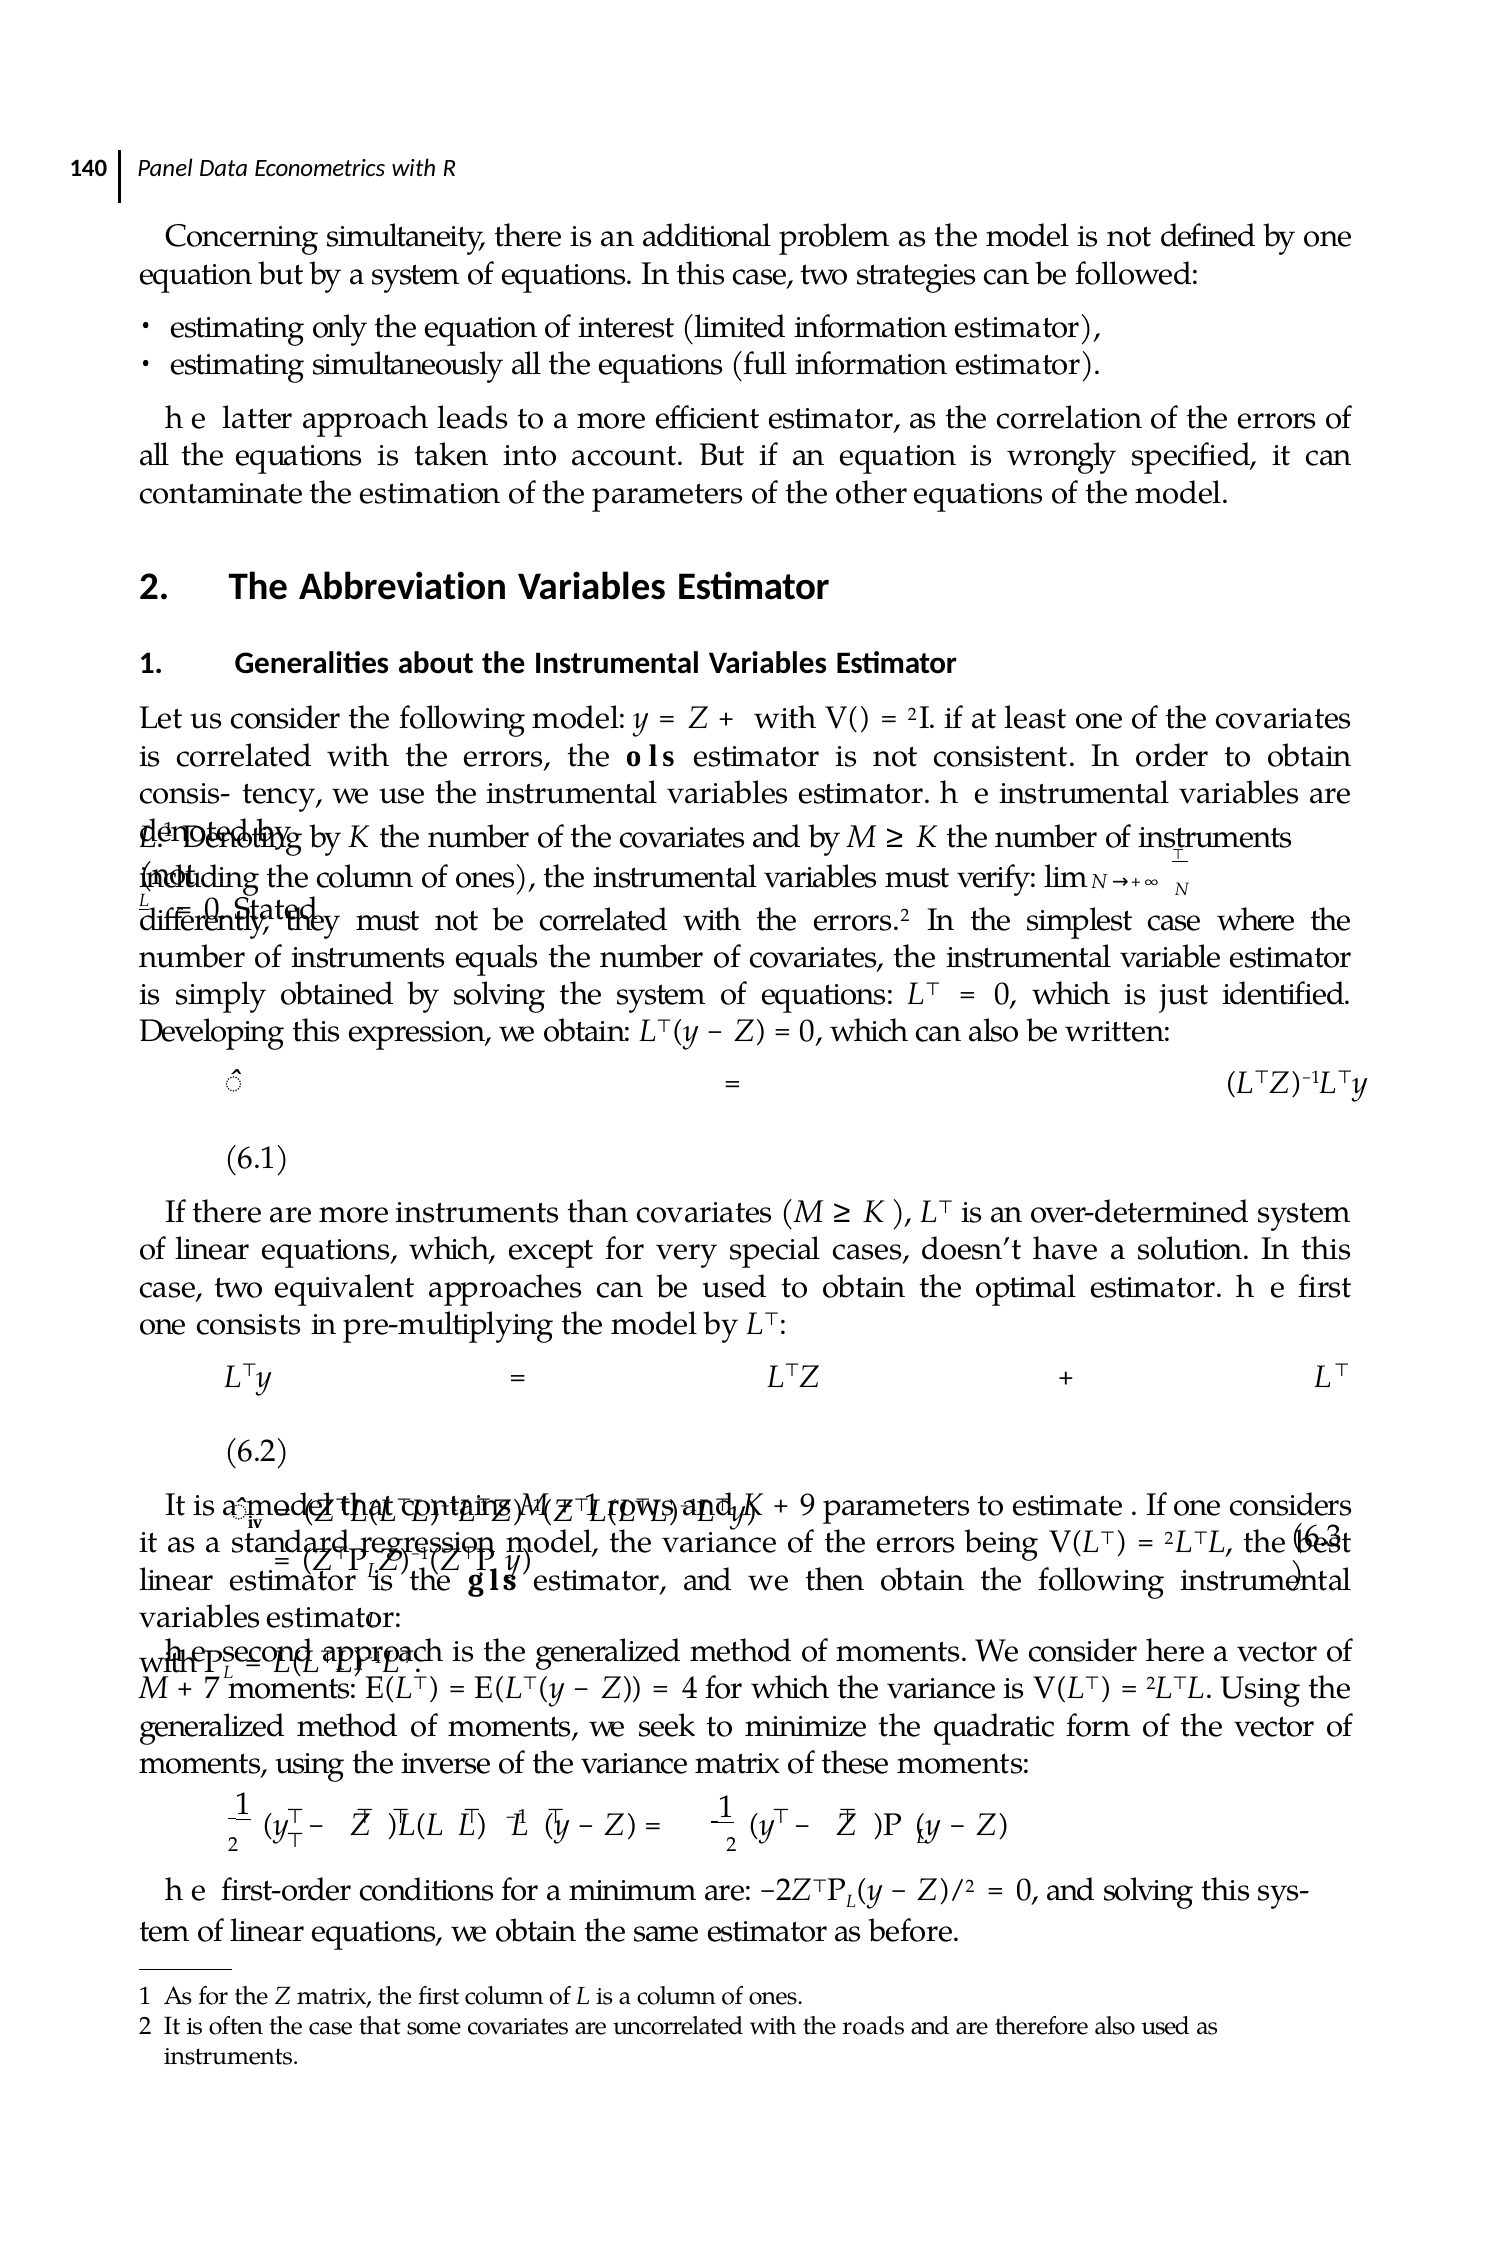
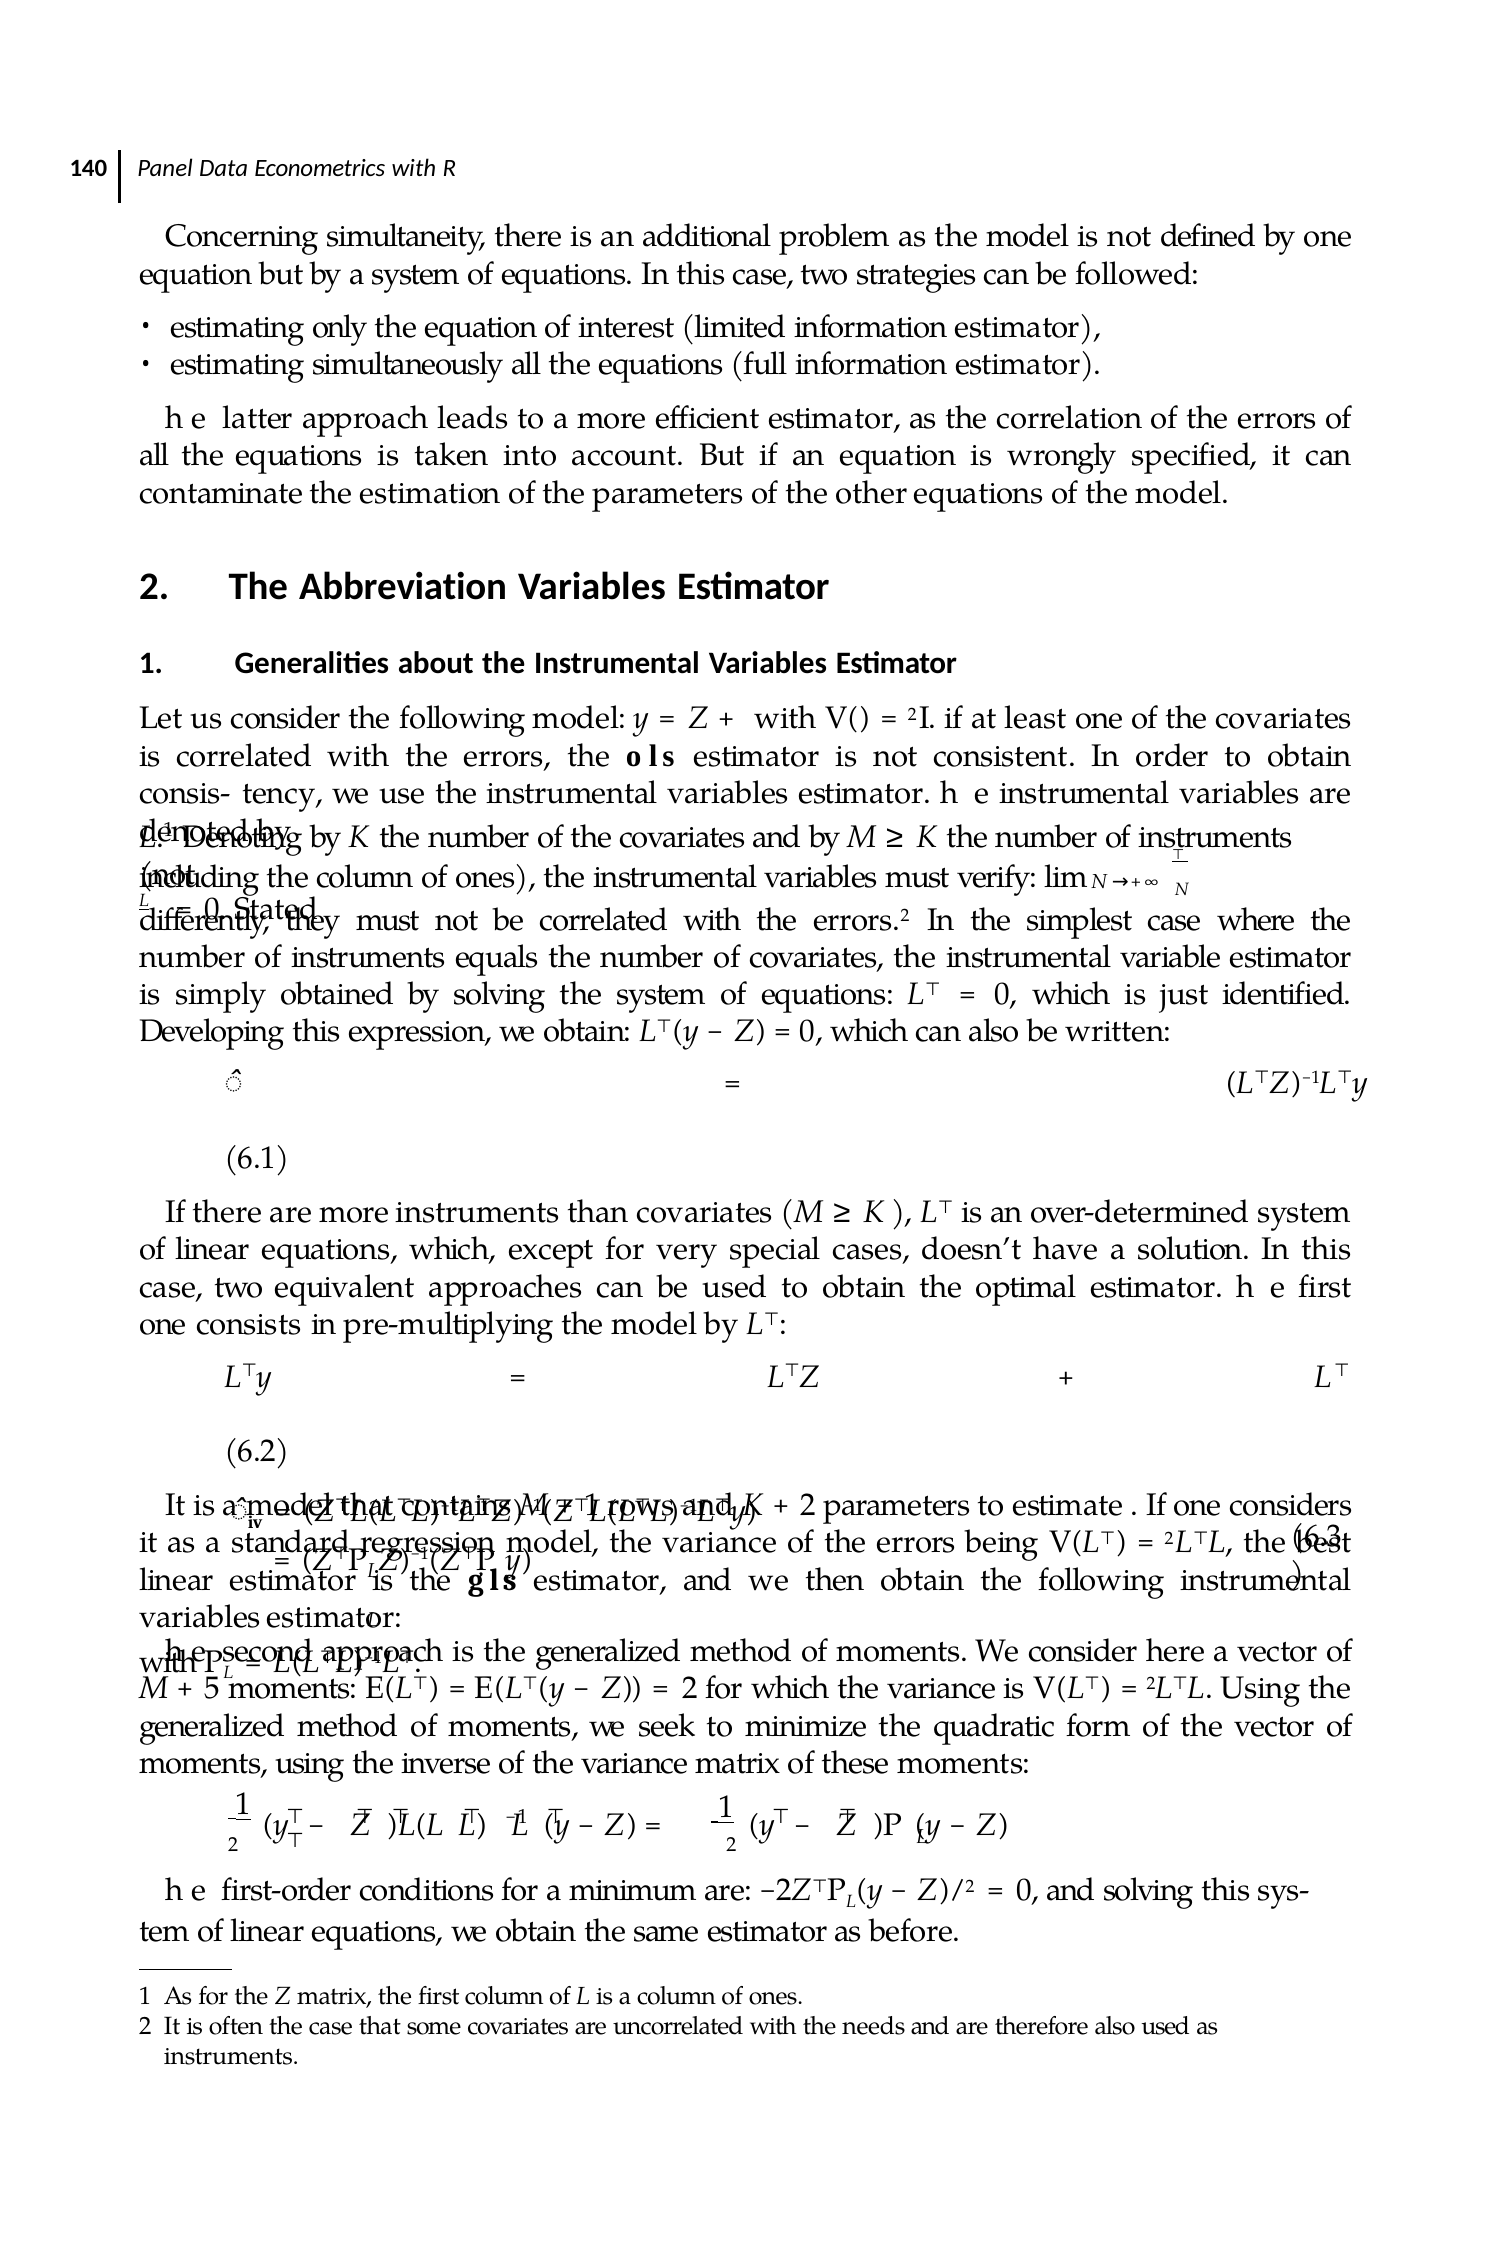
9 at (808, 1505): 9 -> 2
7: 7 -> 5
4 at (690, 1688): 4 -> 2
roads: roads -> needs
